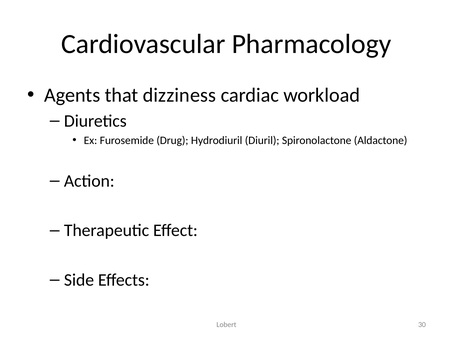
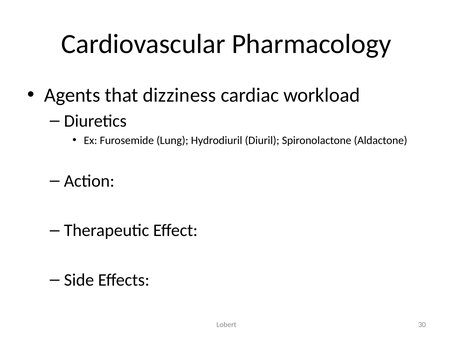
Drug: Drug -> Lung
